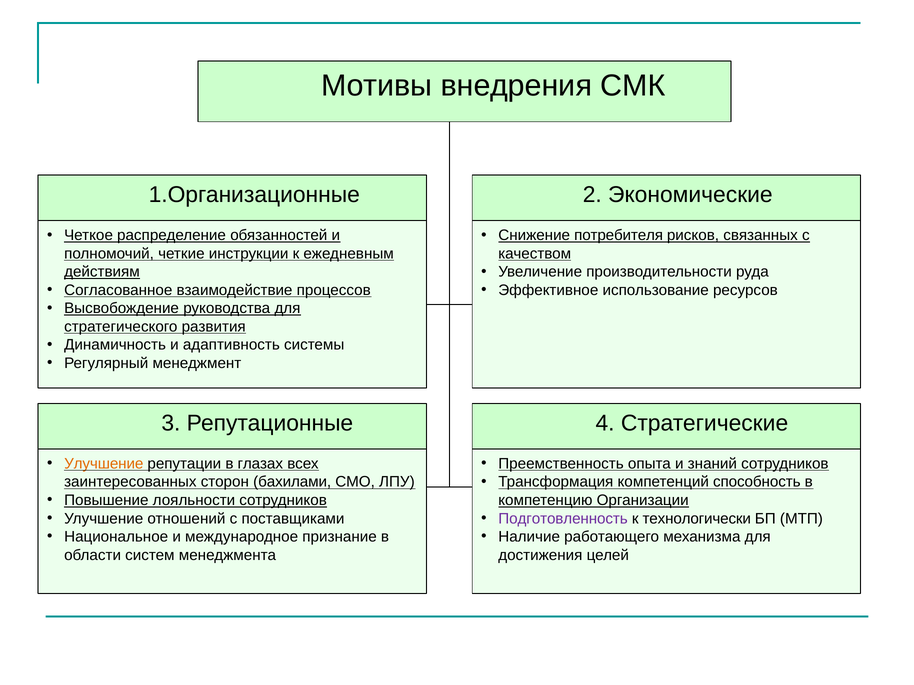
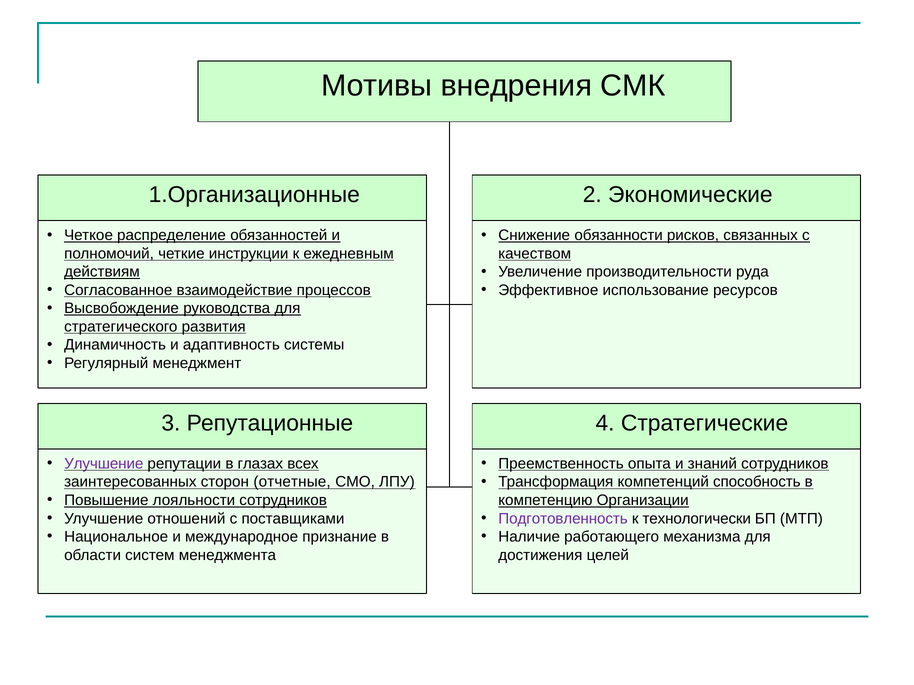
потребителя: потребителя -> обязанности
Улучшение at (104, 464) colour: orange -> purple
бахилами: бахилами -> отчетные
